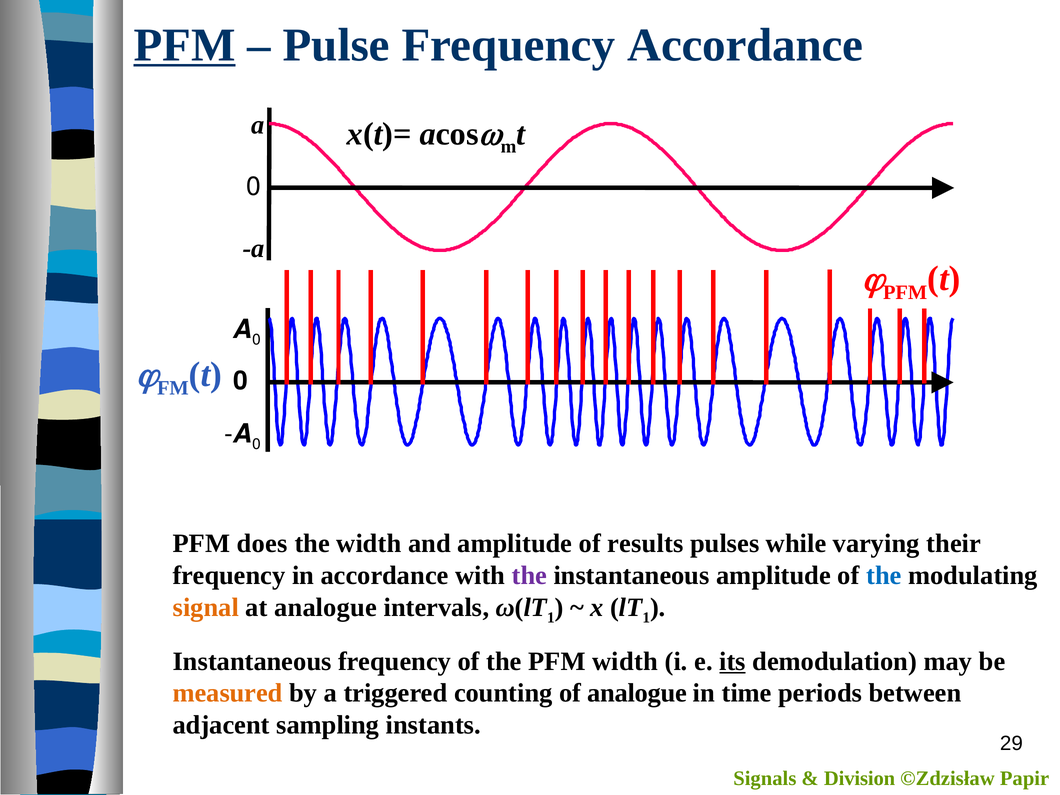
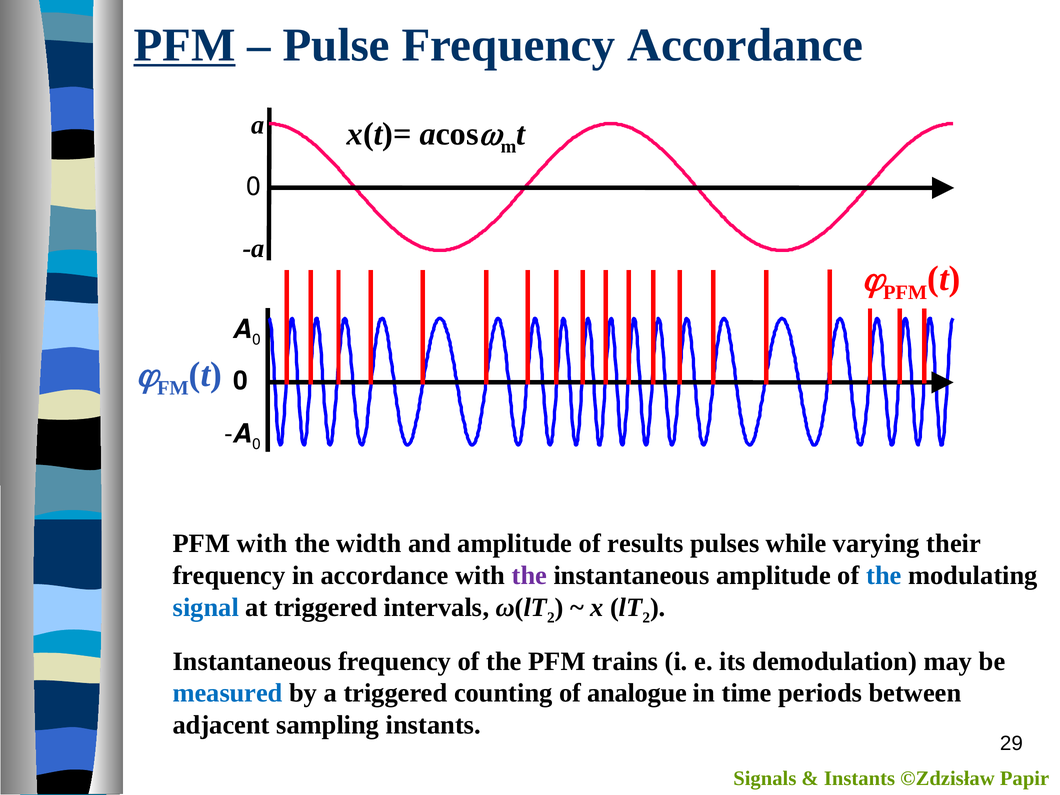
PFM does: does -> with
signal colour: orange -> blue
at analogue: analogue -> triggered
1 at (551, 618): 1 -> 2
1 at (646, 618): 1 -> 2
PFM width: width -> trains
its underline: present -> none
measured colour: orange -> blue
Division at (860, 779): Division -> Instants
